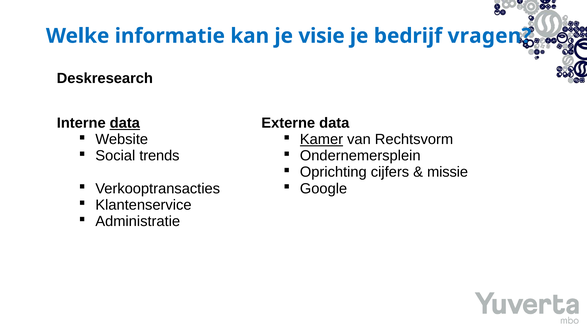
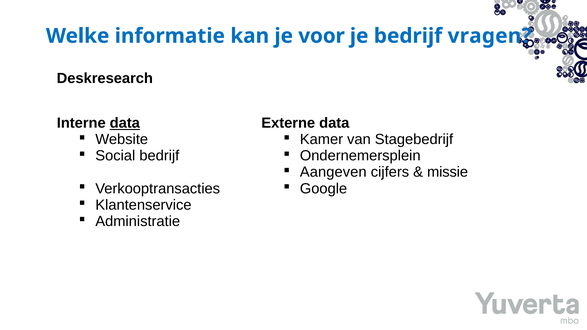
visie: visie -> voor
Kamer underline: present -> none
Rechtsvorm: Rechtsvorm -> Stagebedrijf
Social trends: trends -> bedrijf
Oprichting: Oprichting -> Aangeven
